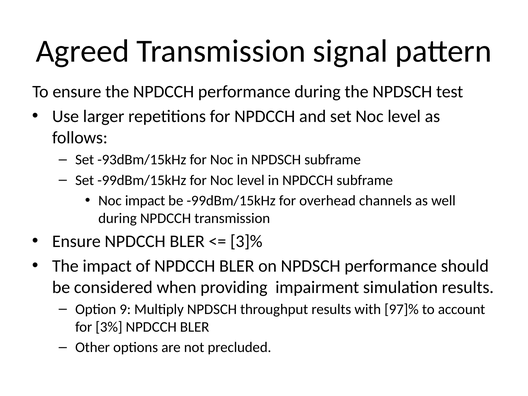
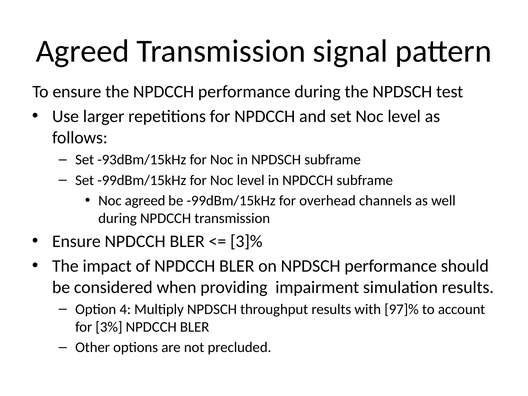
Noc impact: impact -> agreed
9: 9 -> 4
